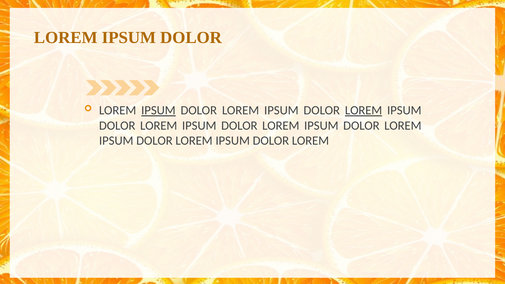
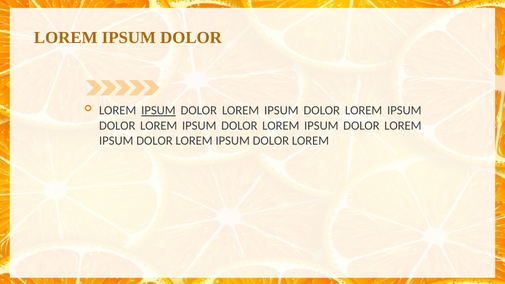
LOREM at (364, 110) underline: present -> none
